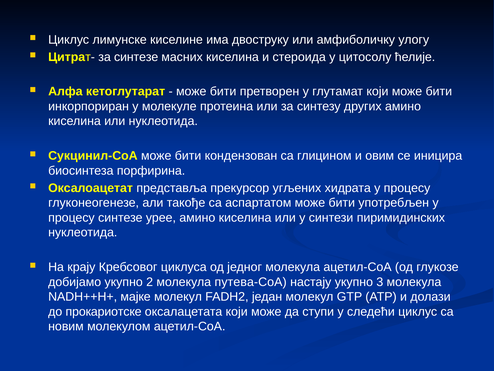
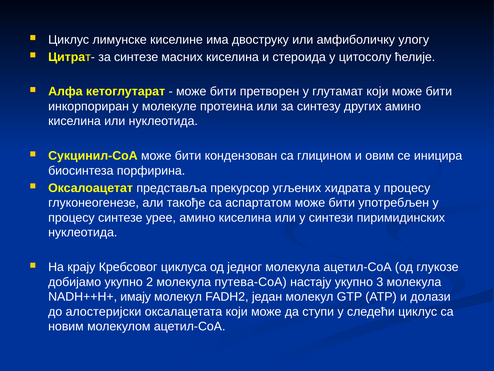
мајке: мајке -> имају
прокариотске: прокариотске -> алостеријски
